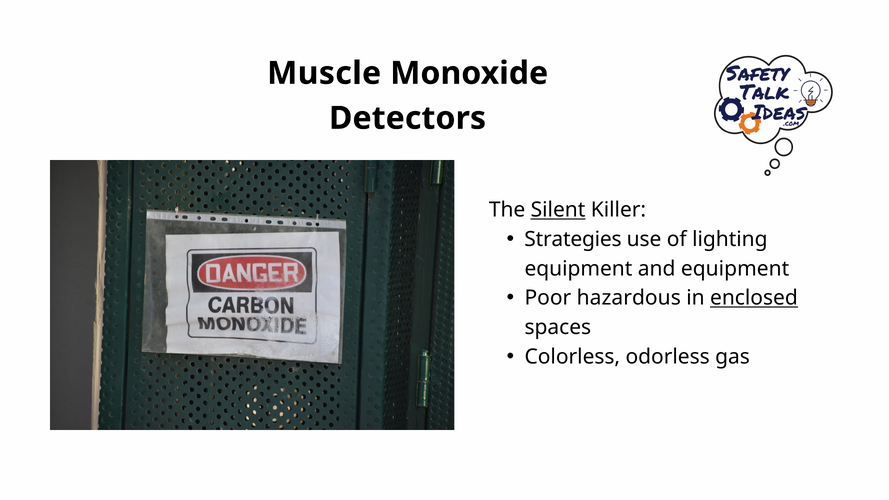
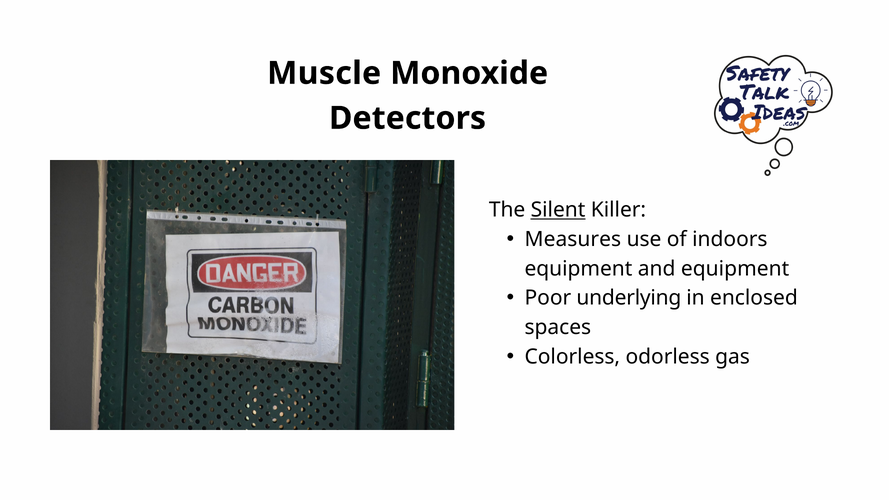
Strategies: Strategies -> Measures
lighting: lighting -> indoors
hazardous: hazardous -> underlying
enclosed underline: present -> none
